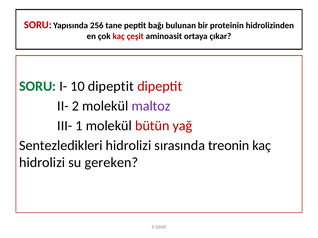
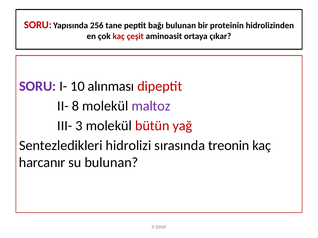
SORU at (38, 87) colour: green -> purple
10 dipeptit: dipeptit -> alınması
2: 2 -> 8
1: 1 -> 3
hidrolizi at (42, 163): hidrolizi -> harcanır
su gereken: gereken -> bulunan
